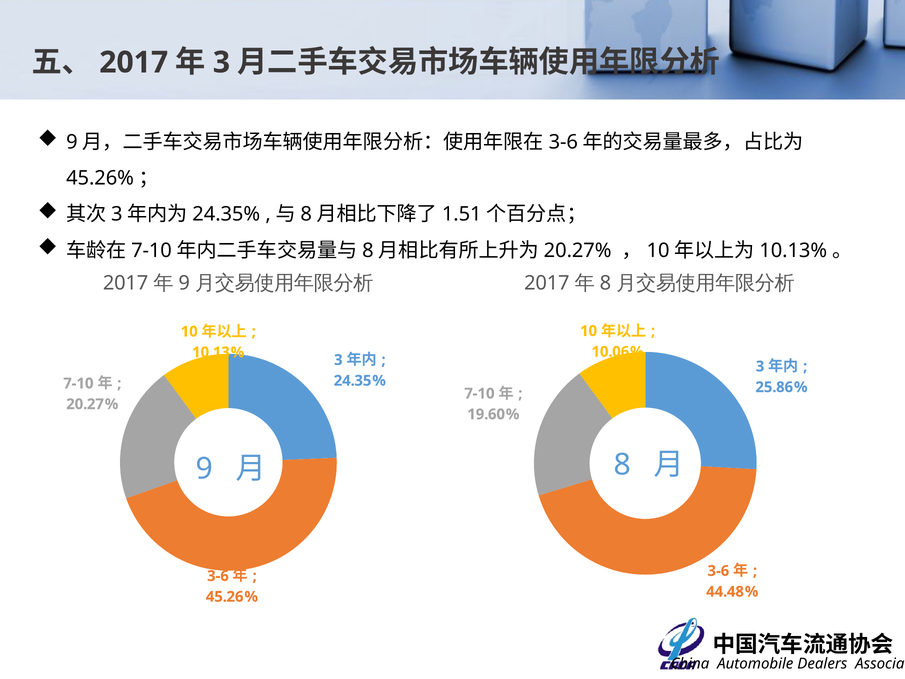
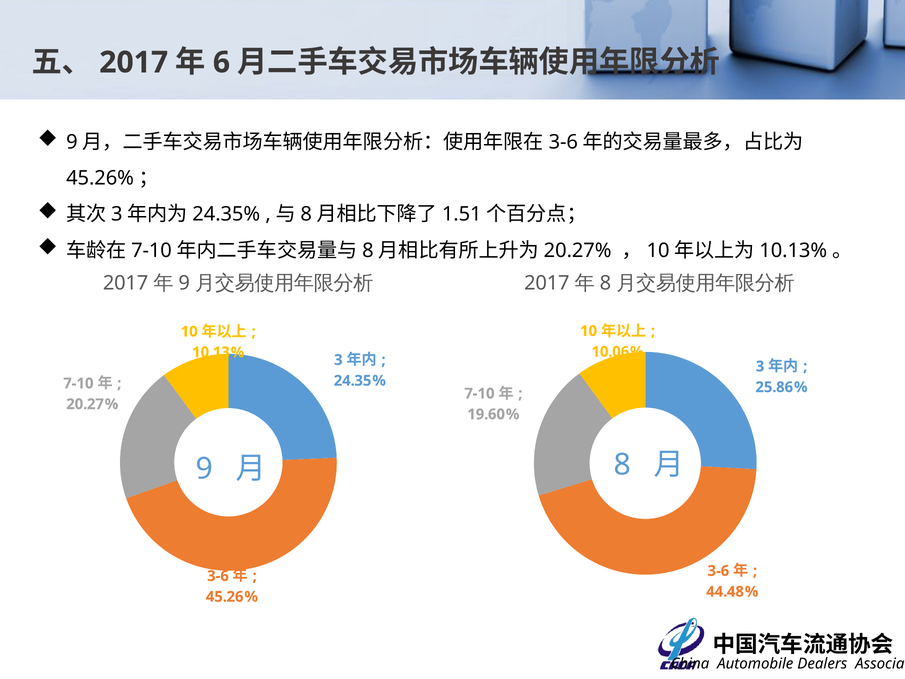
3 at (221, 62): 3 -> 6
